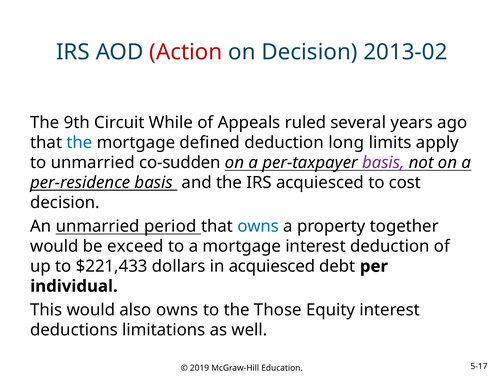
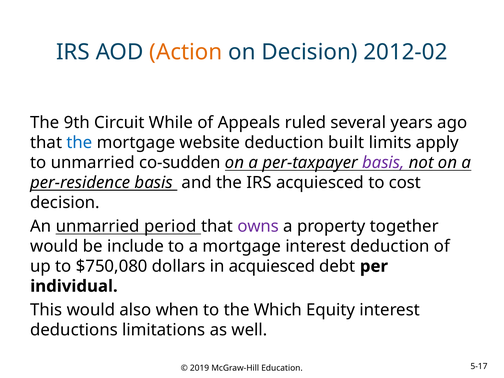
Action colour: red -> orange
2013-02: 2013-02 -> 2012-02
defined: defined -> website
long: long -> built
owns at (258, 226) colour: blue -> purple
exceed: exceed -> include
$221,433: $221,433 -> $750,080
also owns: owns -> when
Those: Those -> Which
